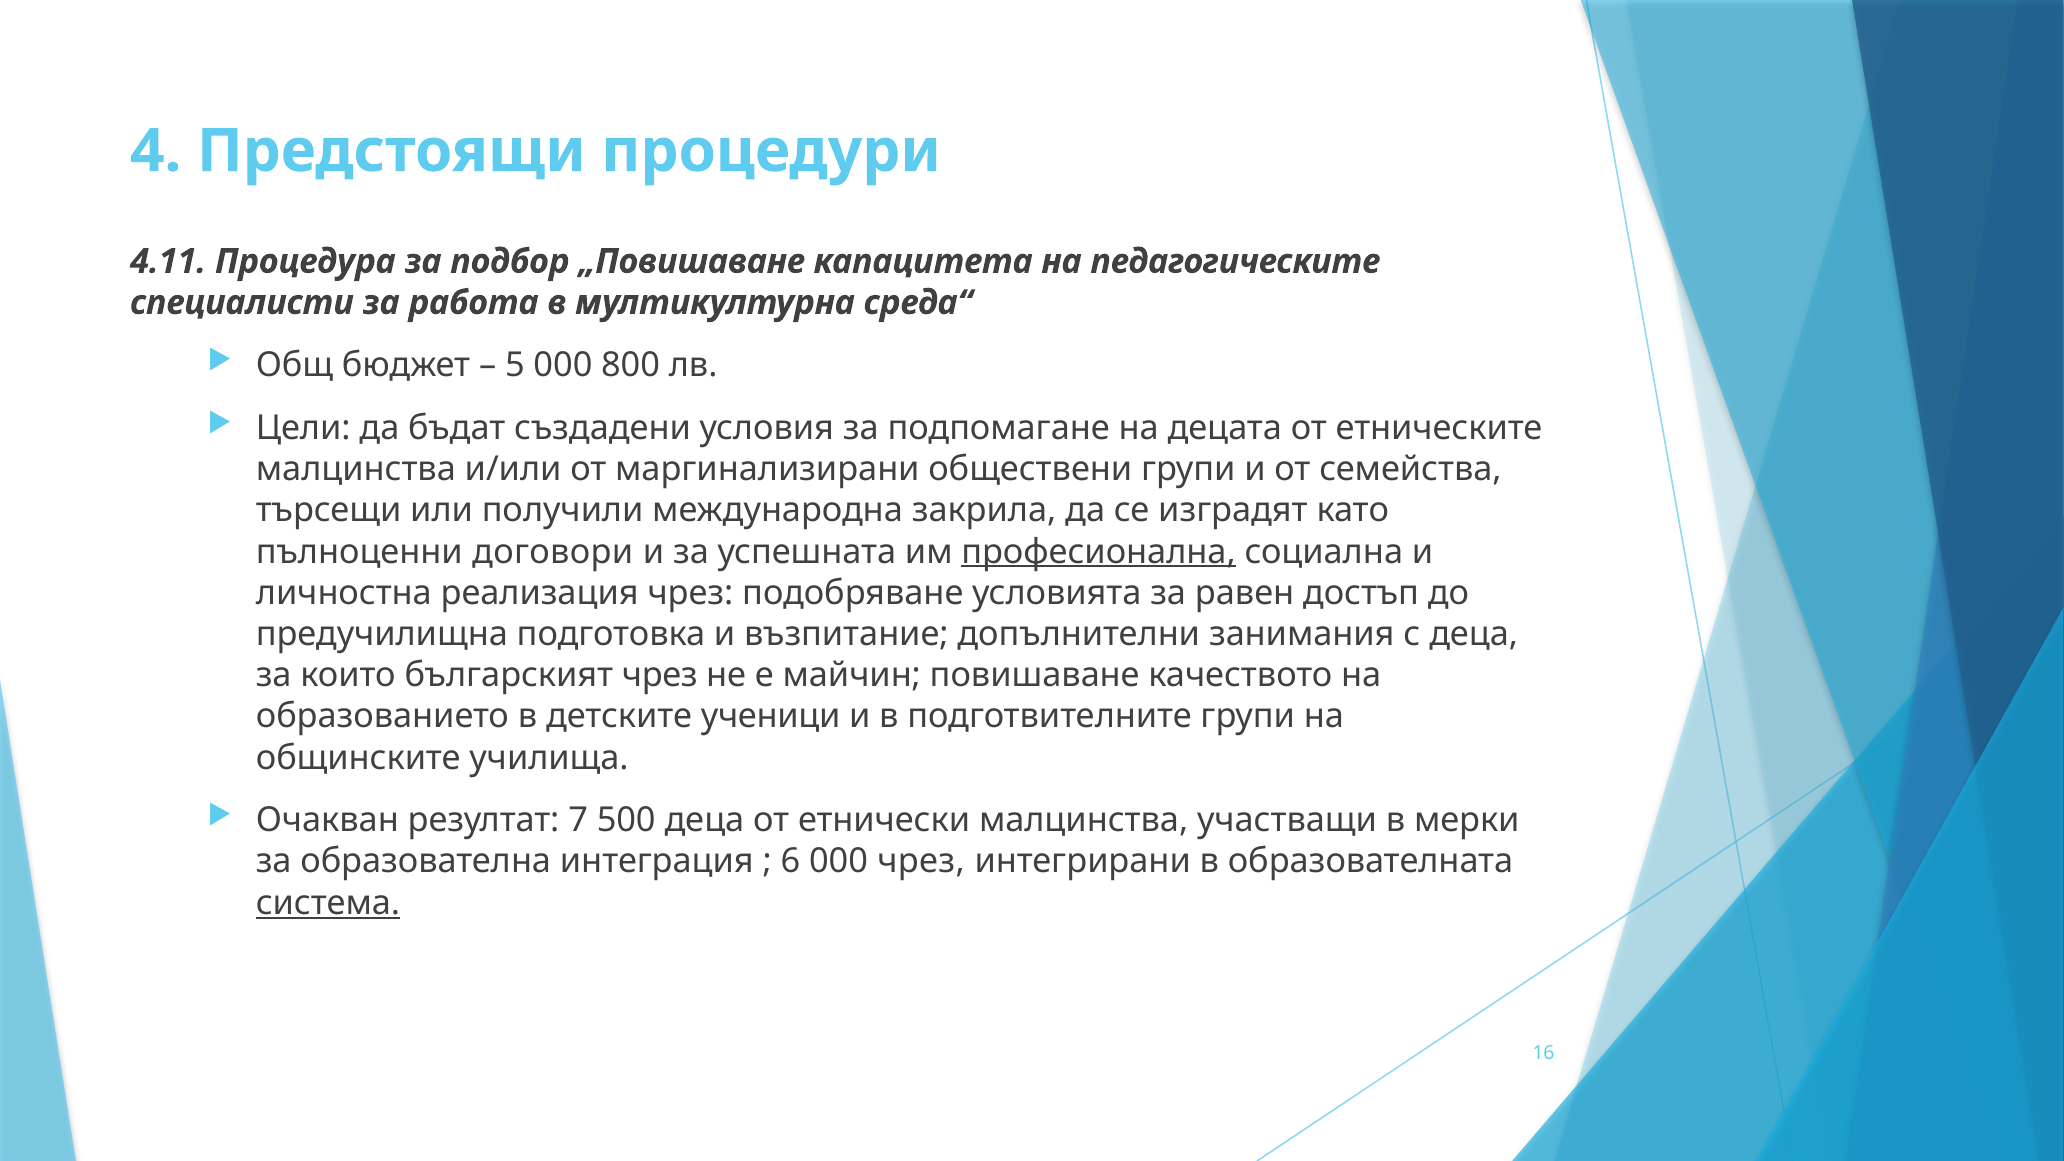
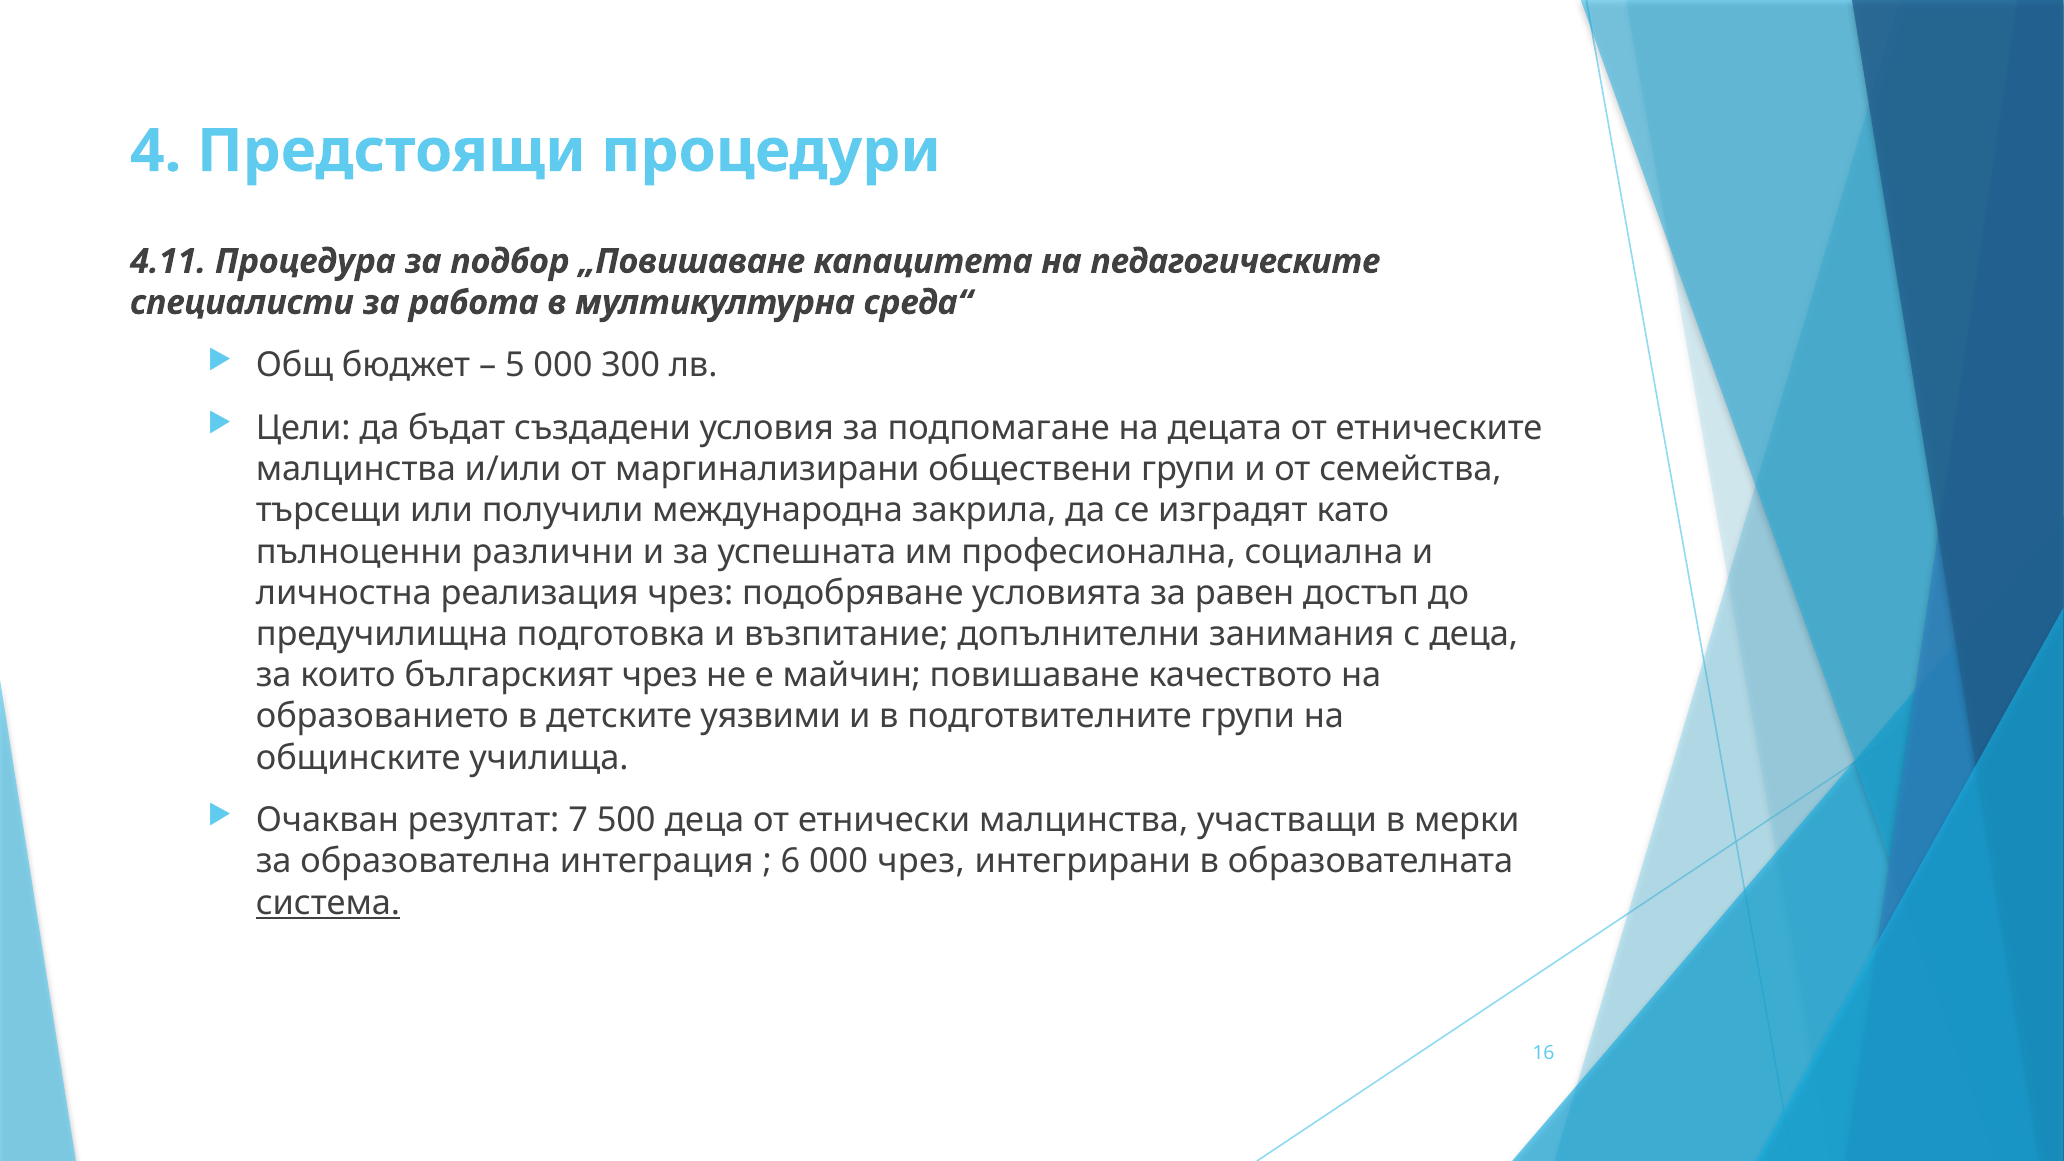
800: 800 -> 300
договори: договори -> различни
професионална underline: present -> none
ученици: ученици -> уязвими
